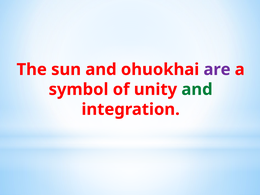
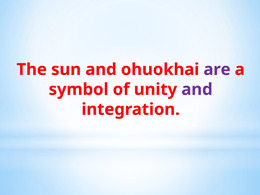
and at (197, 89) colour: green -> purple
